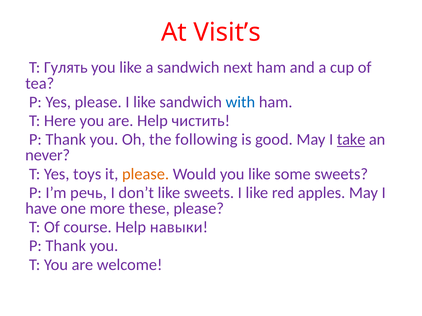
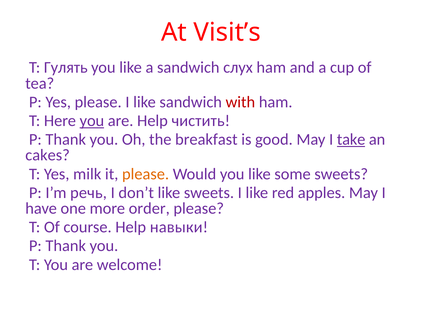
next: next -> слух
with colour: blue -> red
you at (92, 121) underline: none -> present
following: following -> breakfast
never: never -> cakes
toys: toys -> milk
these: these -> order
